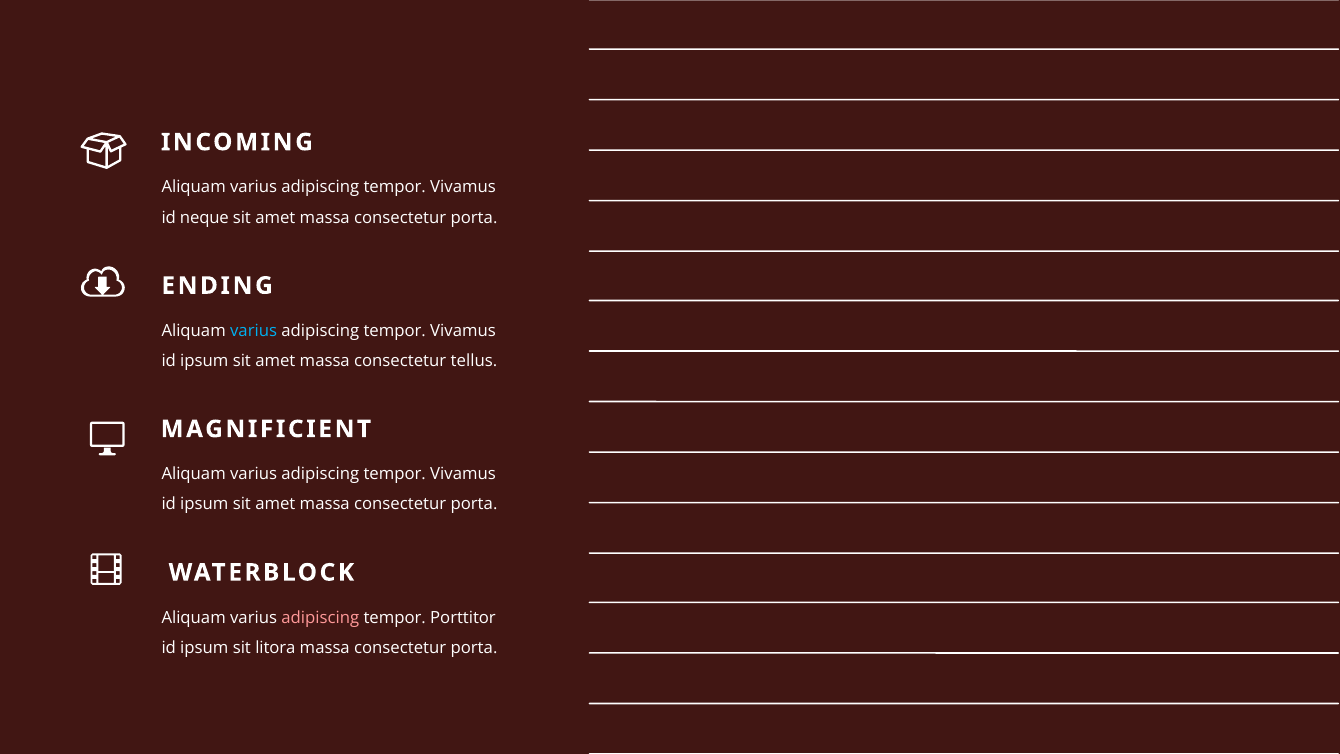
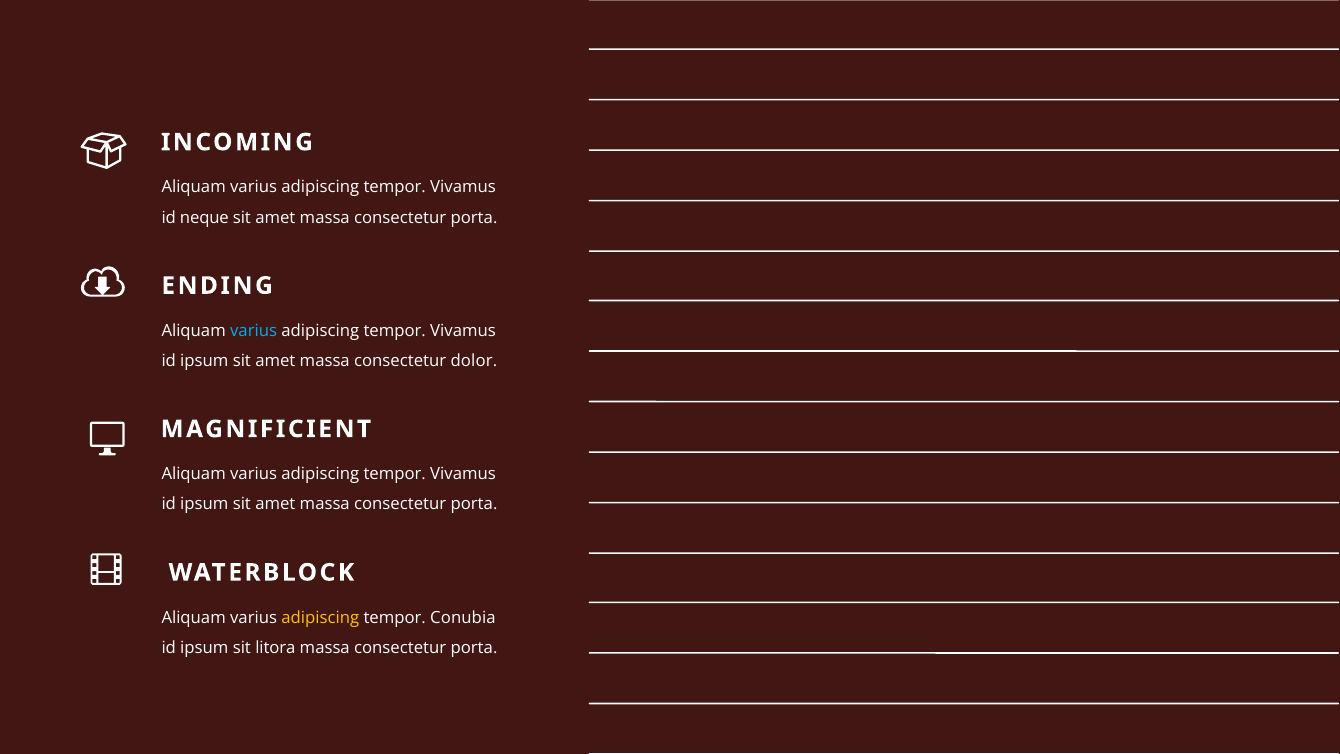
tellus: tellus -> dolor
adipiscing at (320, 617) colour: pink -> yellow
Porttitor: Porttitor -> Conubia
